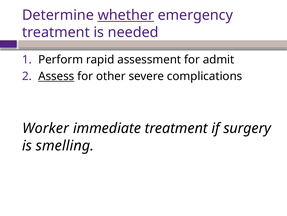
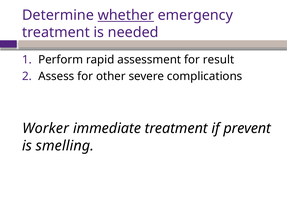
admit: admit -> result
Assess underline: present -> none
surgery: surgery -> prevent
